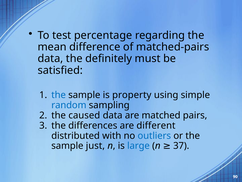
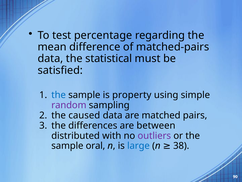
definitely: definitely -> statistical
random colour: blue -> purple
different: different -> between
outliers colour: blue -> purple
just: just -> oral
37: 37 -> 38
